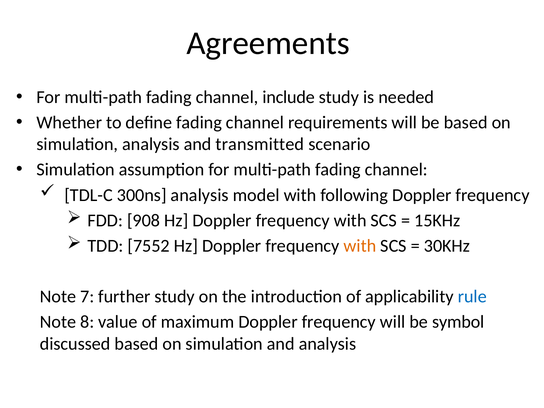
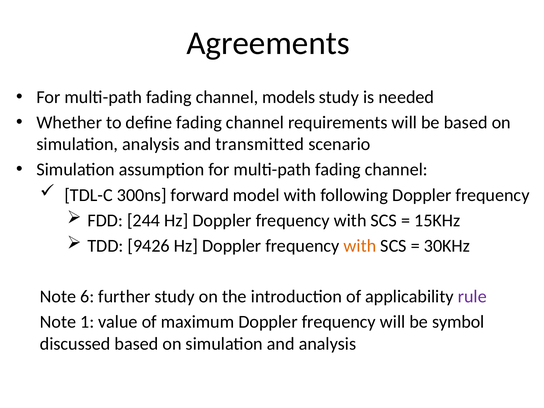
include: include -> models
300ns analysis: analysis -> forward
908: 908 -> 244
7552: 7552 -> 9426
7: 7 -> 6
rule colour: blue -> purple
8: 8 -> 1
